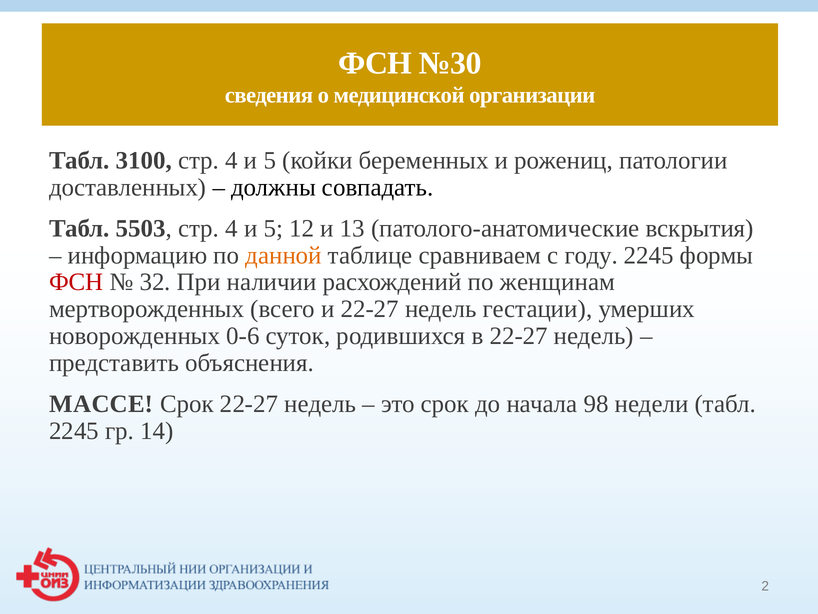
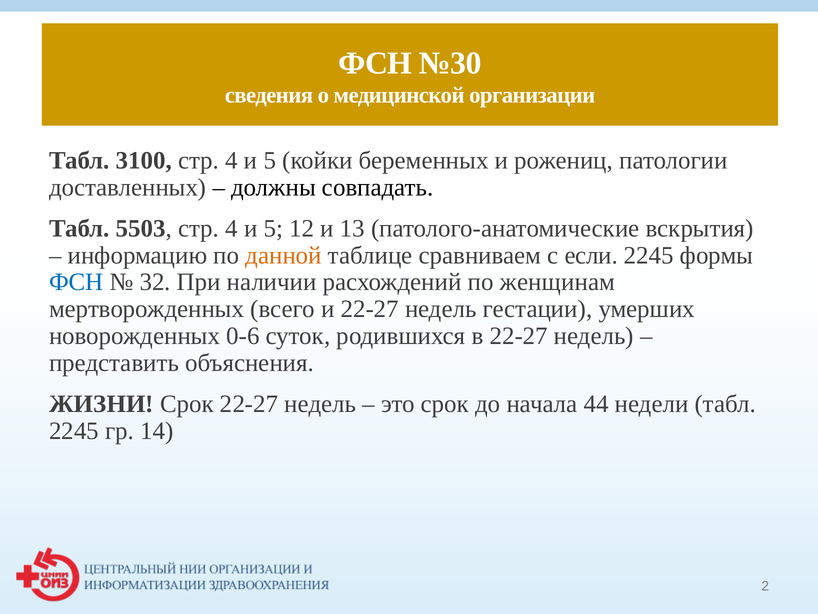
году: году -> если
ФСН at (76, 282) colour: red -> blue
МАССЕ: МАССЕ -> ЖИЗНИ
98: 98 -> 44
